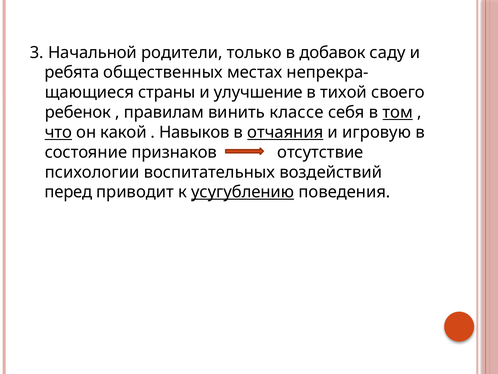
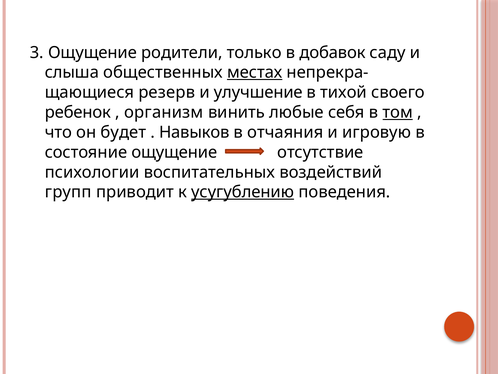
3 Начальной: Начальной -> Ощущение
ребята: ребята -> слыша
местах underline: none -> present
страны: страны -> резерв
правилам: правилам -> организм
классе: классе -> любые
что underline: present -> none
какой: какой -> будет
отчаяния underline: present -> none
состояние признаков: признаков -> ощущение
перед: перед -> групп
